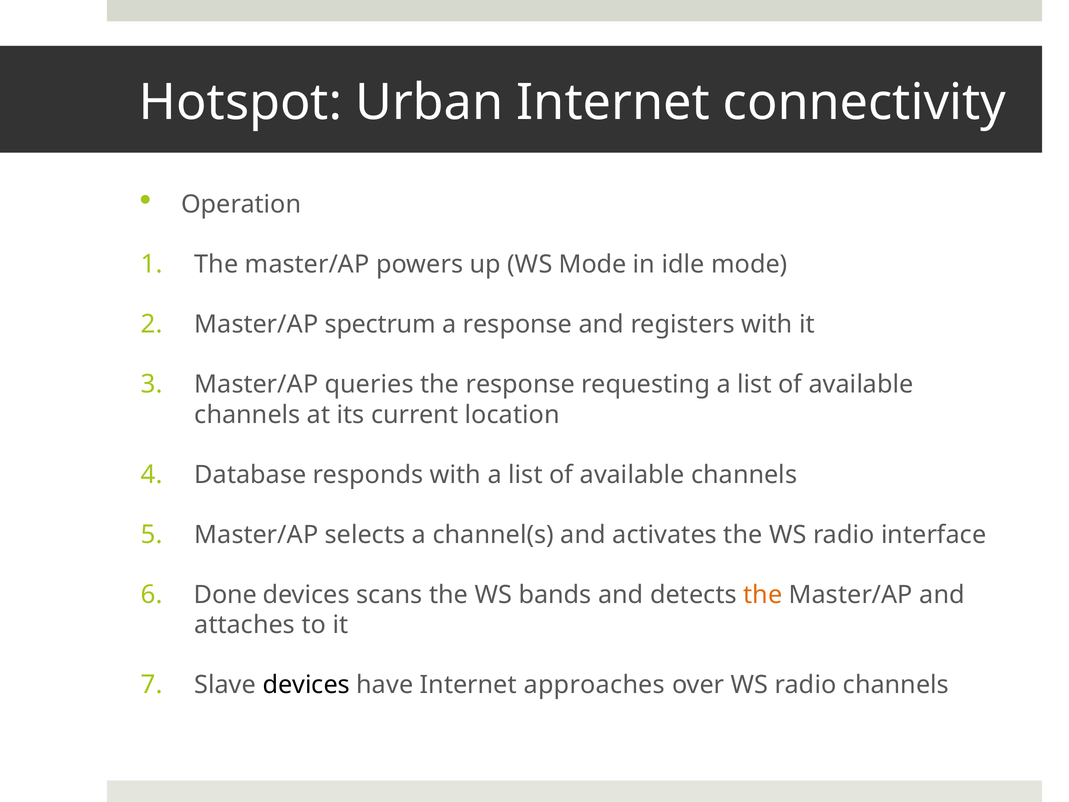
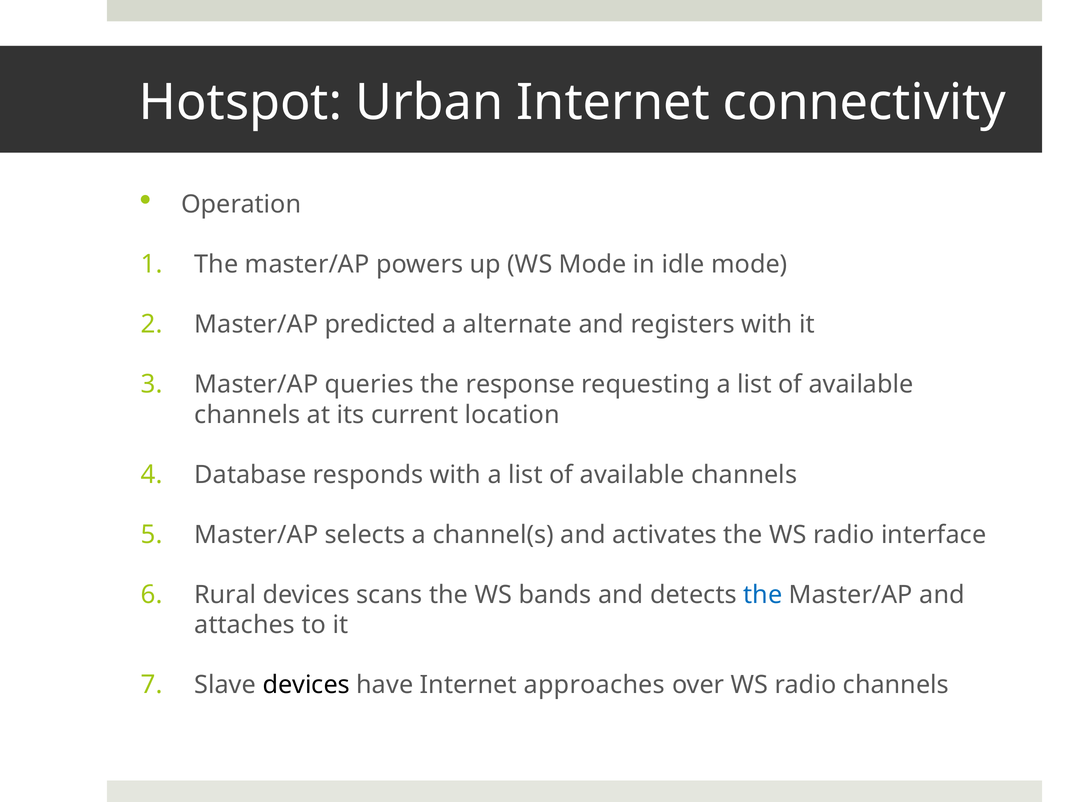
spectrum: spectrum -> predicted
a response: response -> alternate
Done: Done -> Rural
the at (763, 595) colour: orange -> blue
